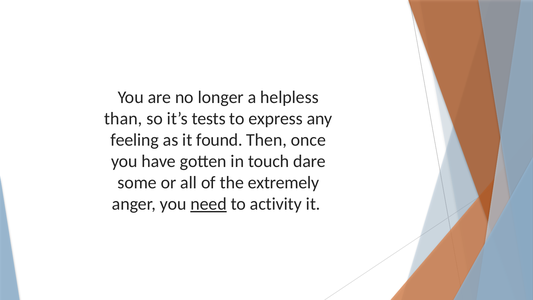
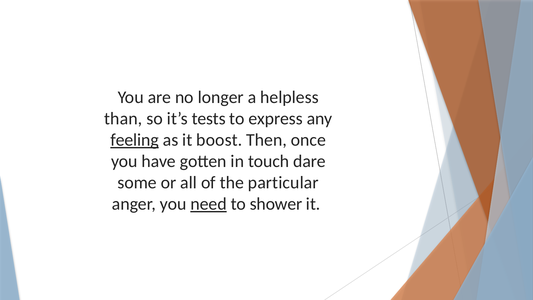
feeling underline: none -> present
found: found -> boost
extremely: extremely -> particular
activity: activity -> shower
